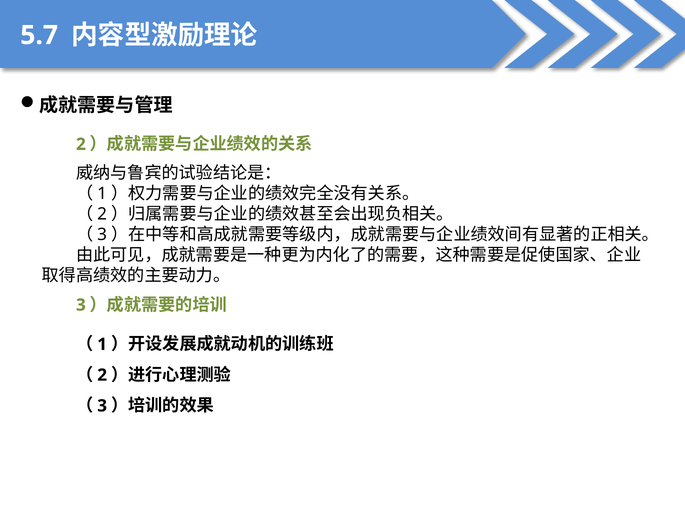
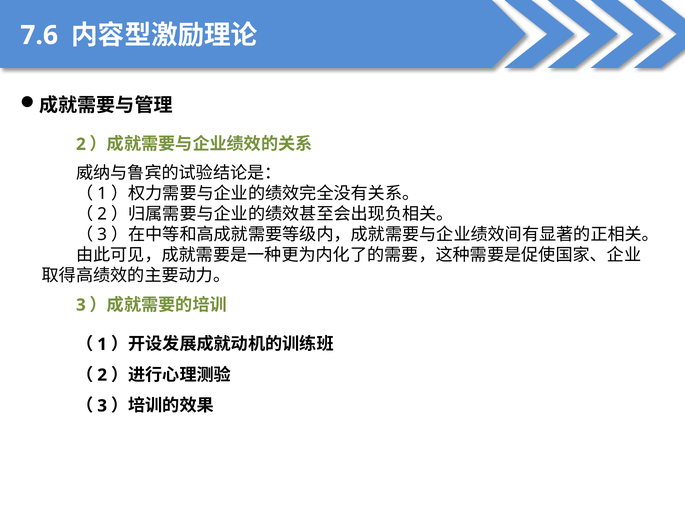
5.7: 5.7 -> 7.6
